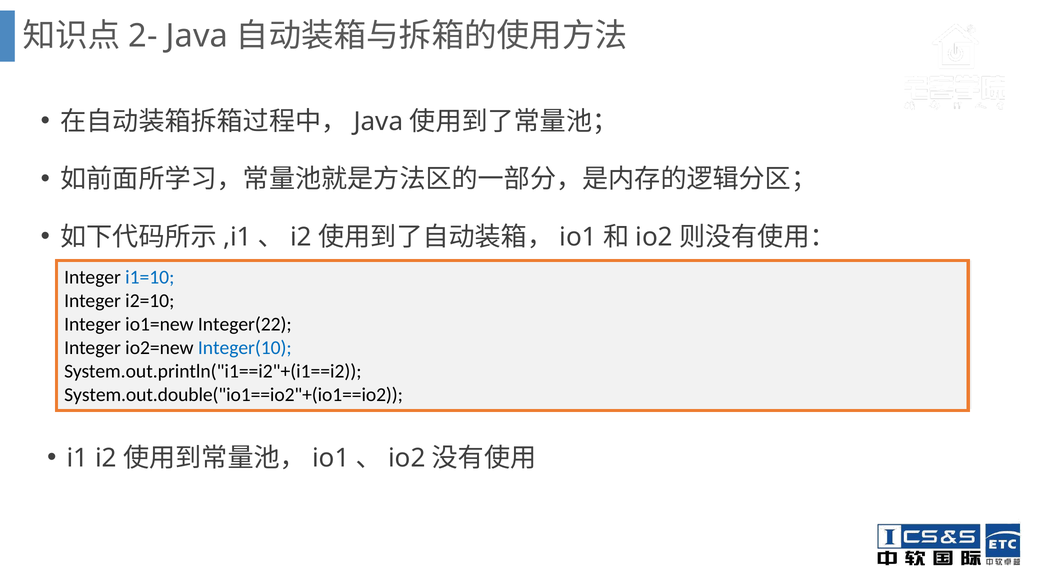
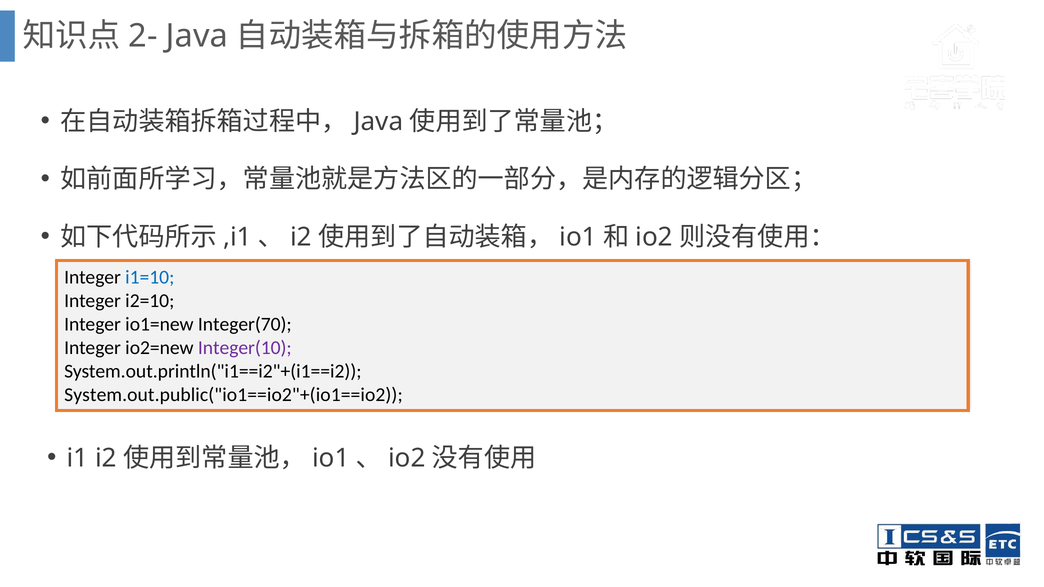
Integer(22: Integer(22 -> Integer(70
Integer(10 colour: blue -> purple
System.out.double("io1==io2"+(io1==io2: System.out.double("io1==io2"+(io1==io2 -> System.out.public("io1==io2"+(io1==io2
